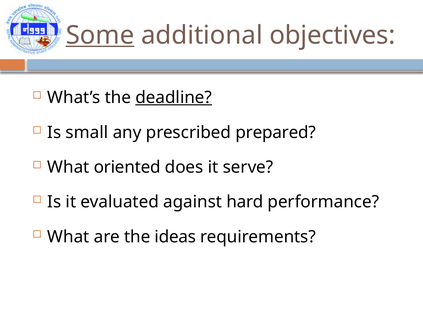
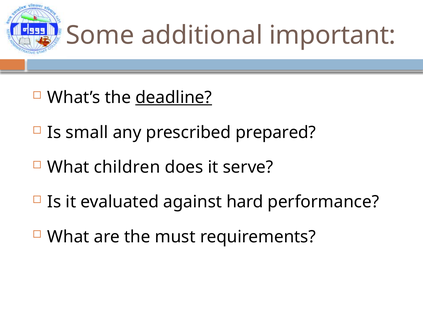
Some underline: present -> none
objectives: objectives -> important
oriented: oriented -> children
ideas: ideas -> must
